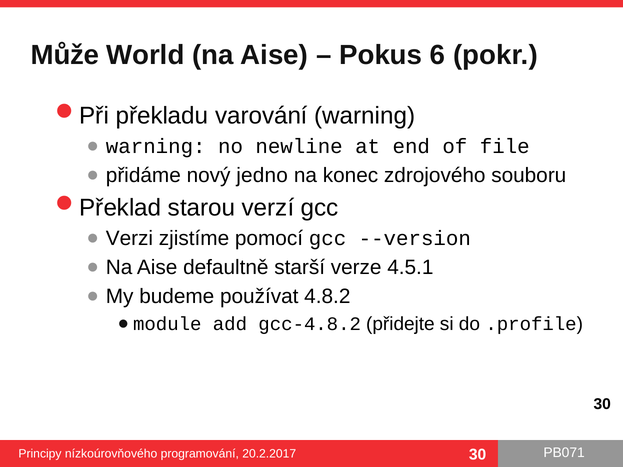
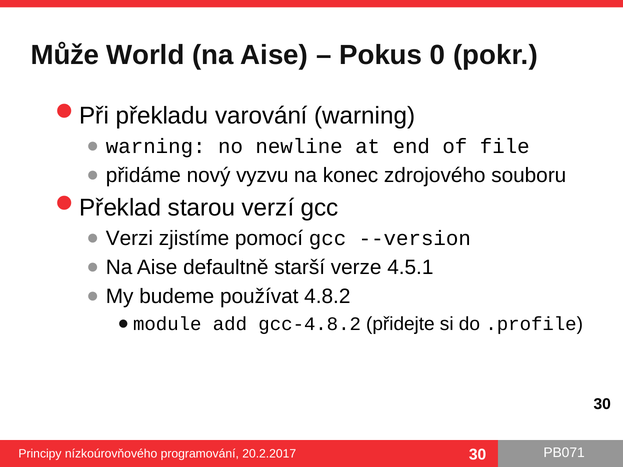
6: 6 -> 0
jedno: jedno -> vyzvu
